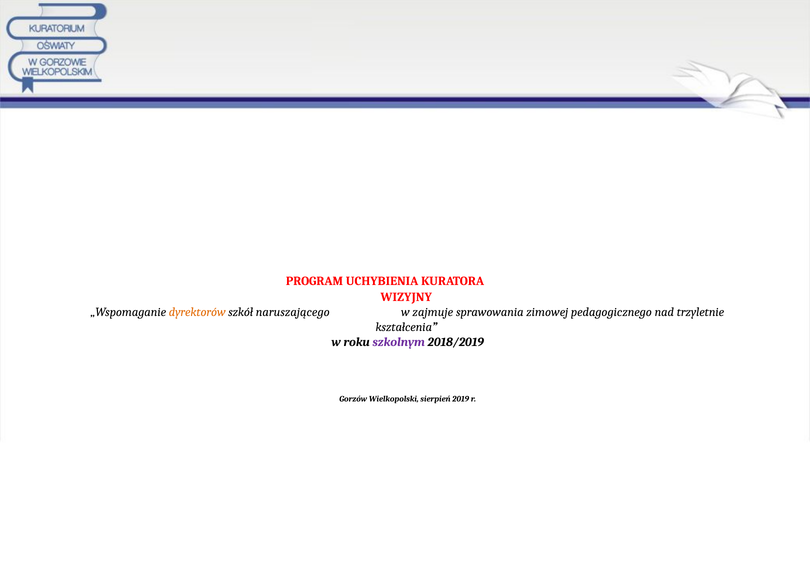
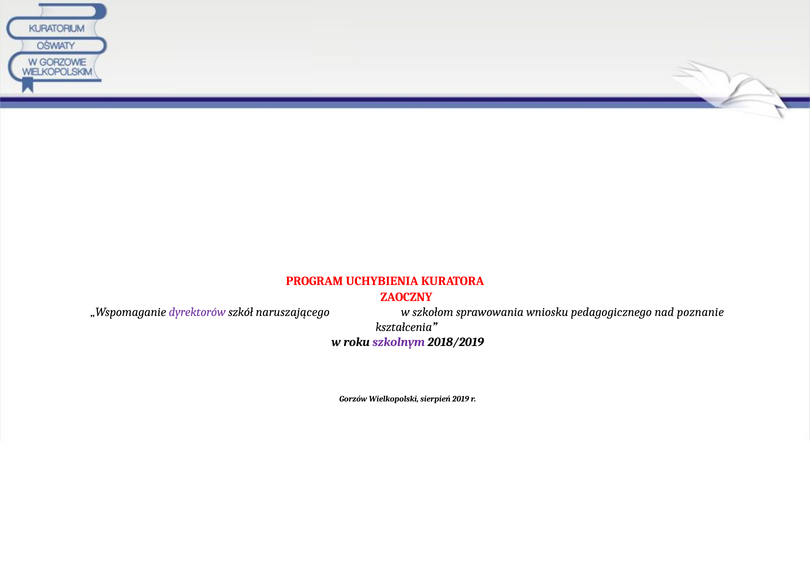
WIZYJNY: WIZYJNY -> ZAOCZNY
dyrektorów colour: orange -> purple
zajmuje: zajmuje -> szkołom
zimowej: zimowej -> wniosku
trzyletnie: trzyletnie -> poznanie
